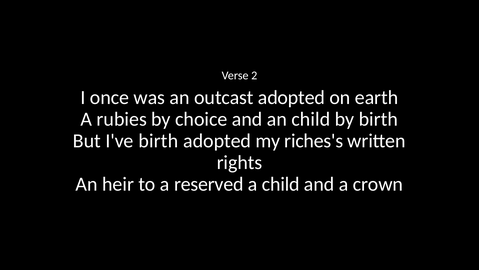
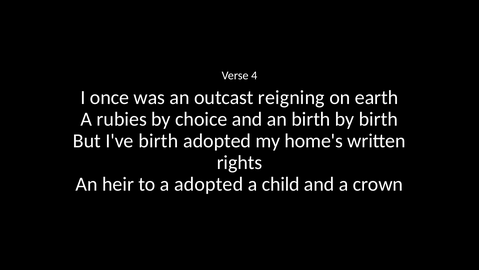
2: 2 -> 4
outcast adopted: adopted -> reigning
an child: child -> birth
riches's: riches's -> home's
a reserved: reserved -> adopted
